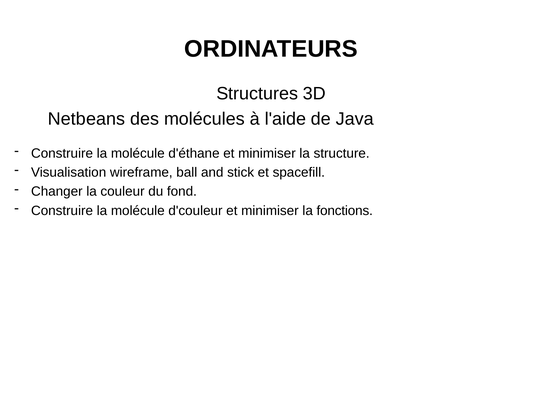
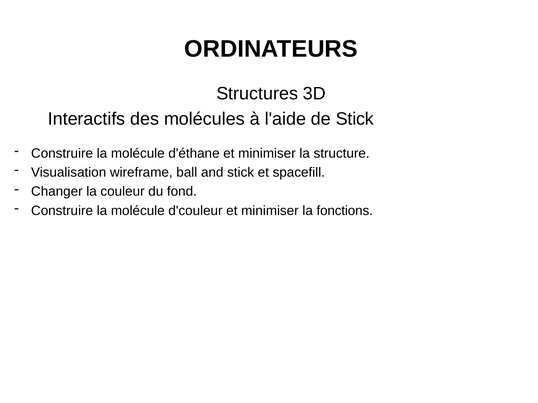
Netbeans: Netbeans -> Interactifs
de Java: Java -> Stick
